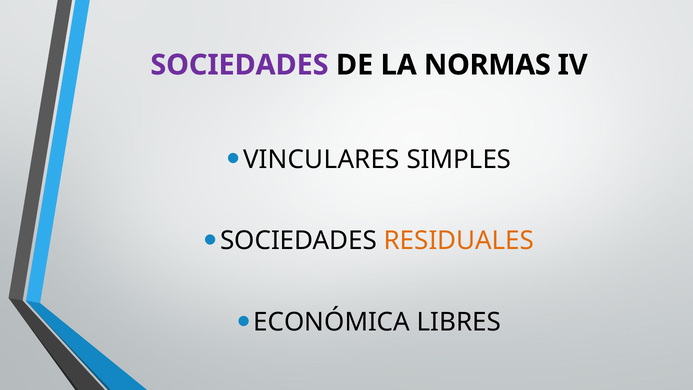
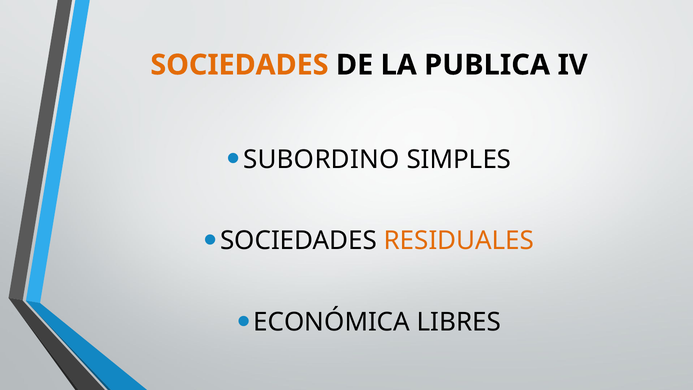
SOCIEDADES at (239, 65) colour: purple -> orange
NORMAS: NORMAS -> PUBLICA
VINCULARES: VINCULARES -> SUBORDINO
